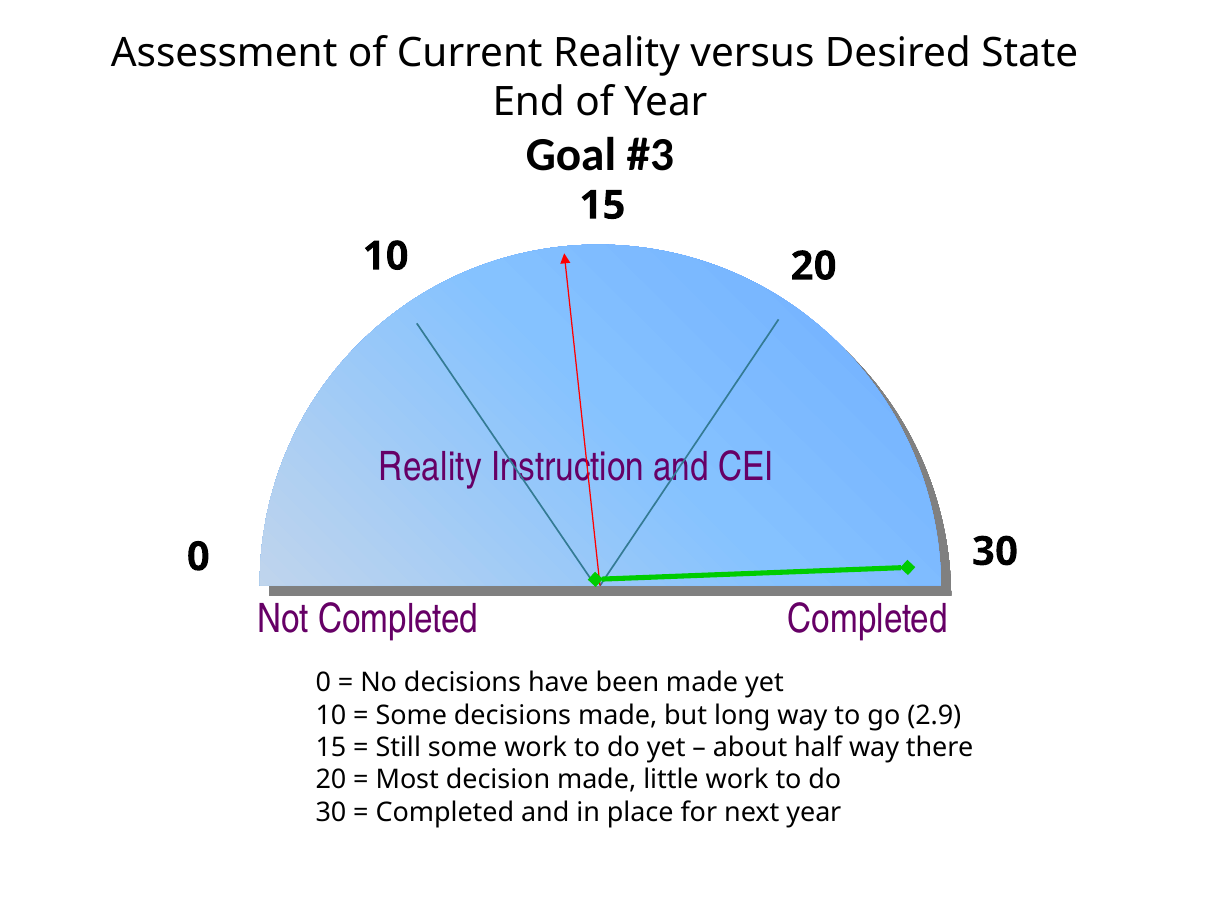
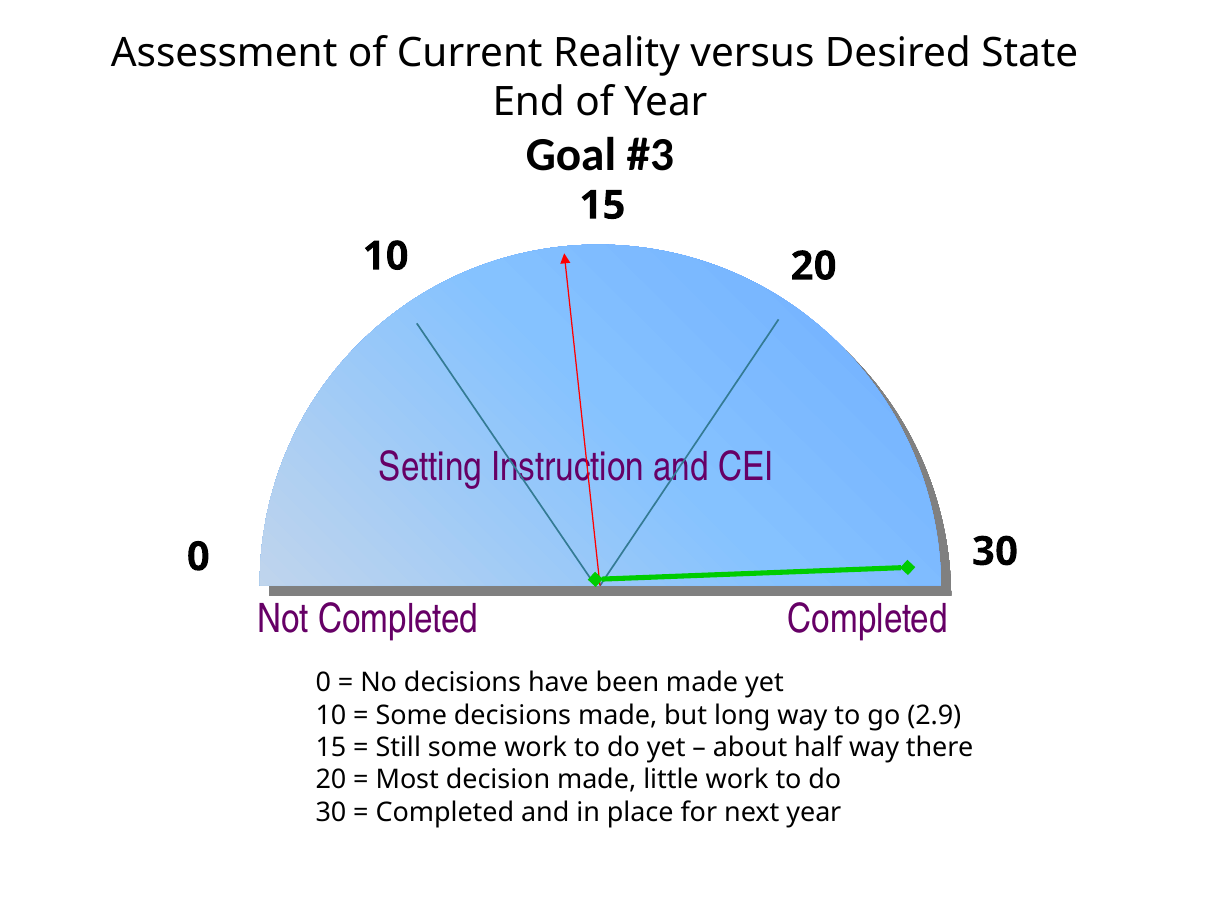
Reality at (430, 467): Reality -> Setting
